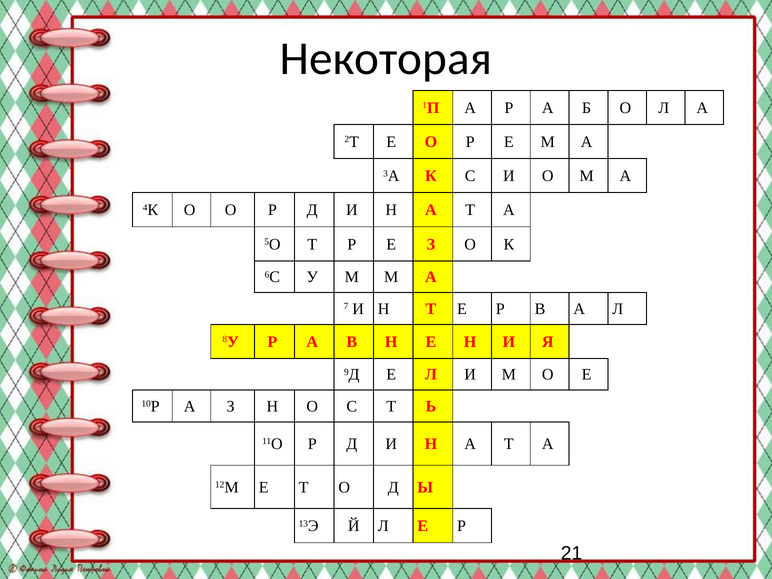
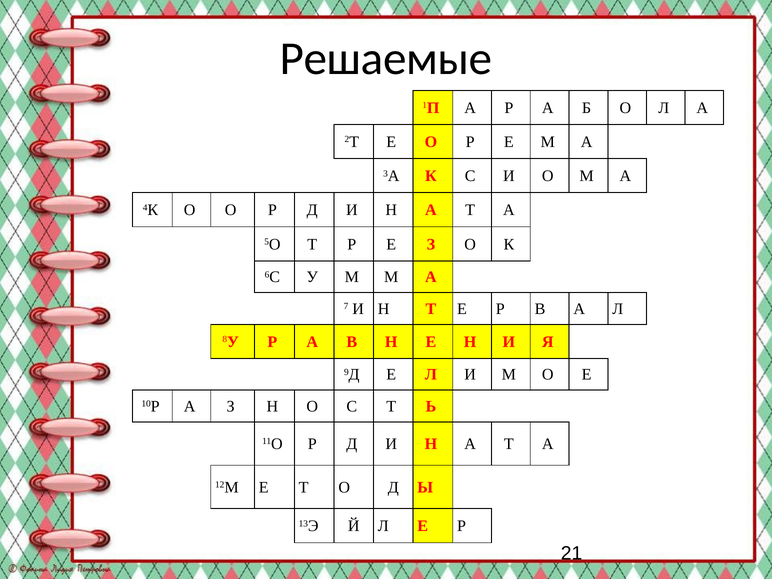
Некоторая: Некоторая -> Решаемые
